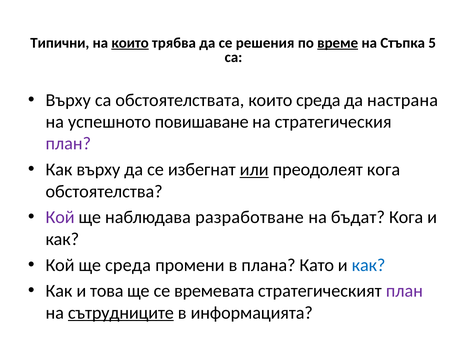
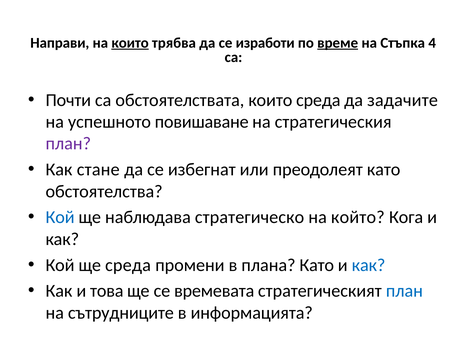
Типични: Типични -> Направи
решения: решения -> изработи
5: 5 -> 4
Върху at (68, 100): Върху -> Почти
настрана: настрана -> задачите
Как върху: върху -> стане
или underline: present -> none
преодолеят кога: кога -> като
Кой at (60, 217) colour: purple -> blue
разработване: разработване -> стратегическо
бъдат: бъдат -> който
план at (404, 291) colour: purple -> blue
сътрудниците underline: present -> none
